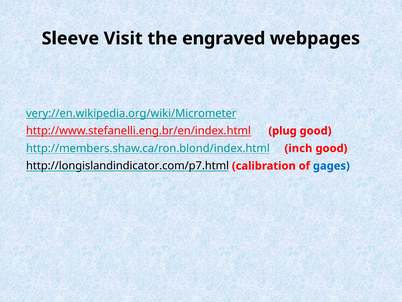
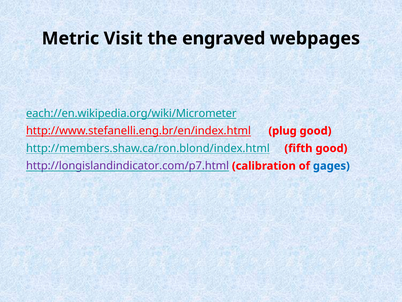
Sleeve: Sleeve -> Metric
very://en.wikipedia.org/wiki/Micrometer: very://en.wikipedia.org/wiki/Micrometer -> each://en.wikipedia.org/wiki/Micrometer
inch: inch -> fifth
http://longislandindicator.com/p7.html colour: black -> purple
